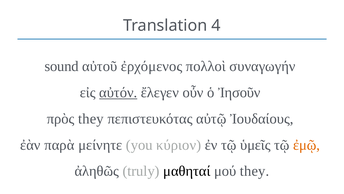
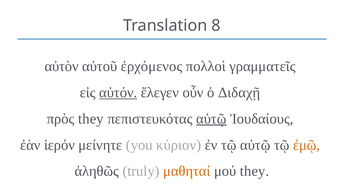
4: 4 -> 8
sound: sound -> αὐτὸν
συναγωγήν: συναγωγήν -> γραμματεῖς
Ἰησοῦν: Ἰησοῦν -> Διδαχῇ
αὐτῷ at (211, 118) underline: none -> present
παρὰ: παρὰ -> ἱερόν
τῷ ὑμεῖς: ὑμεῖς -> αὐτῷ
μαθηταί colour: black -> orange
